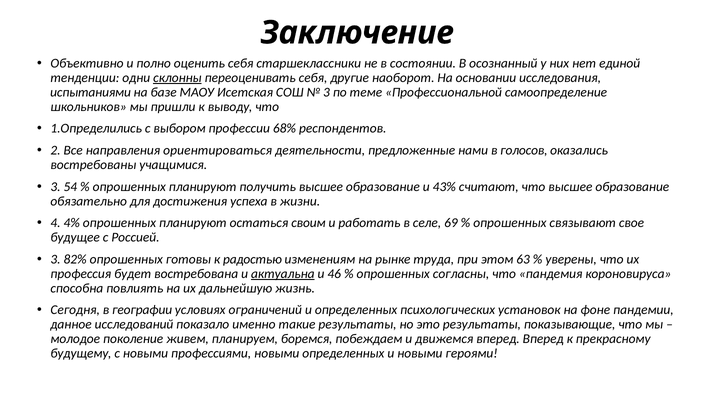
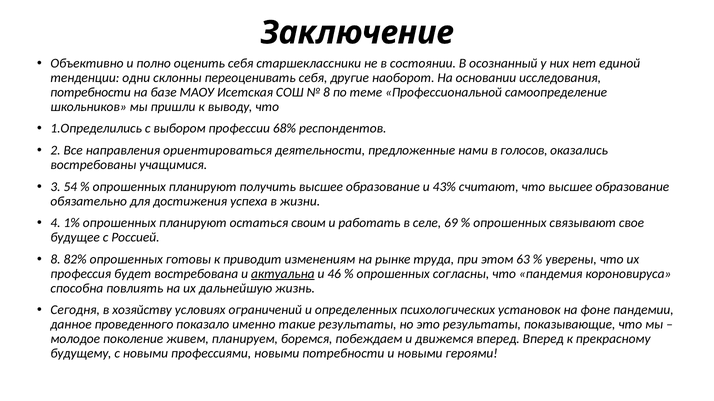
склонны underline: present -> none
испытаниями at (91, 92): испытаниями -> потребности
3 at (326, 92): 3 -> 8
4%: 4% -> 1%
3 at (56, 260): 3 -> 8
радостью: радостью -> приводит
географии: географии -> хозяйству
исследований: исследований -> проведенного
новыми определенных: определенных -> потребности
